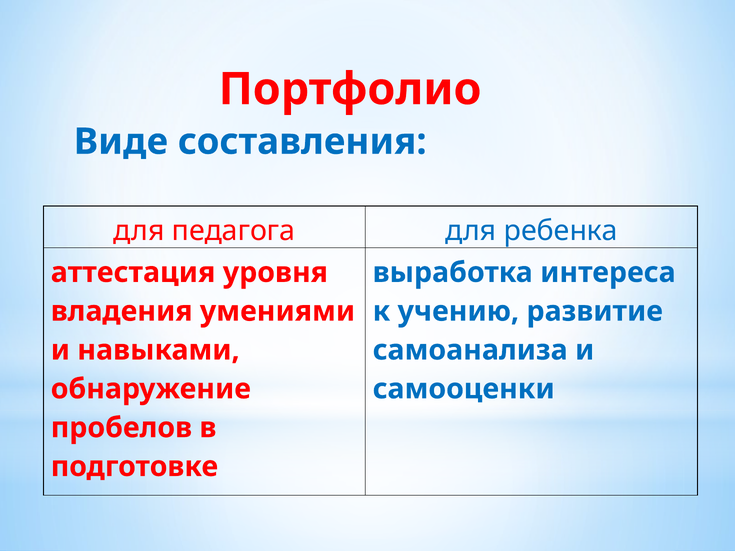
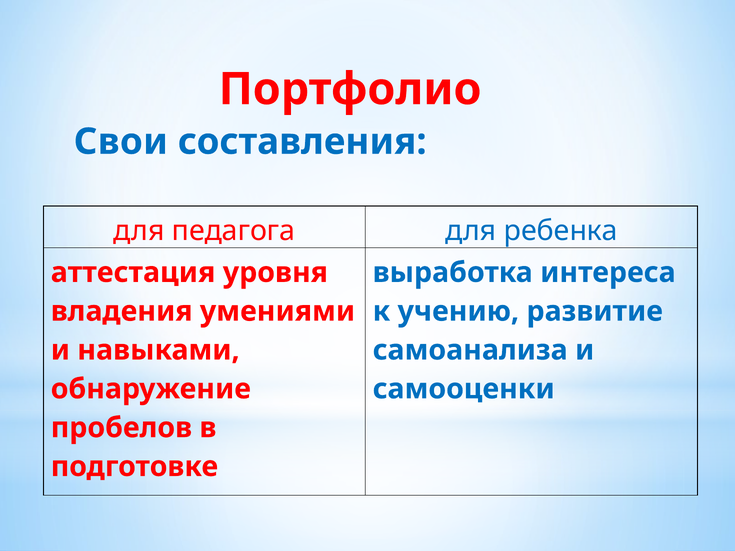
Виде: Виде -> Свои
